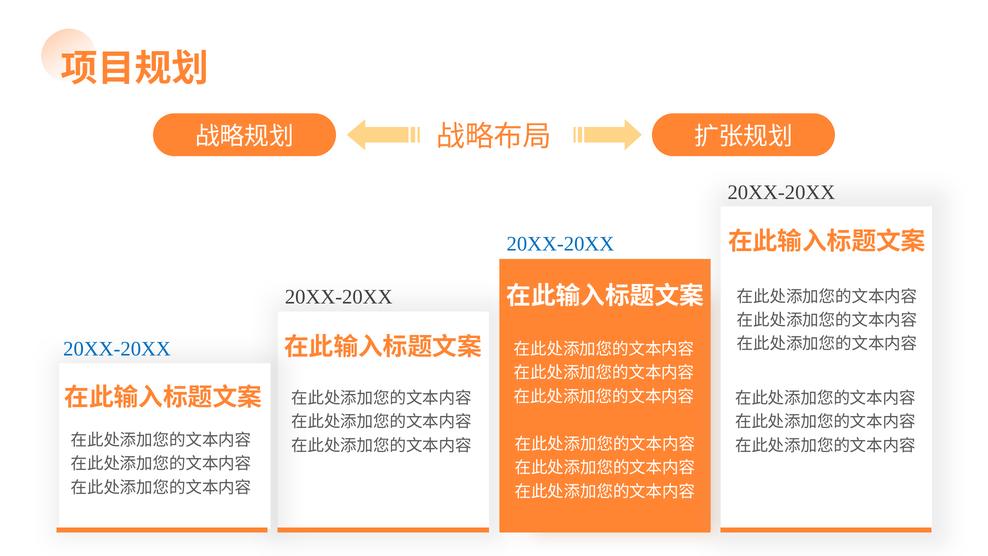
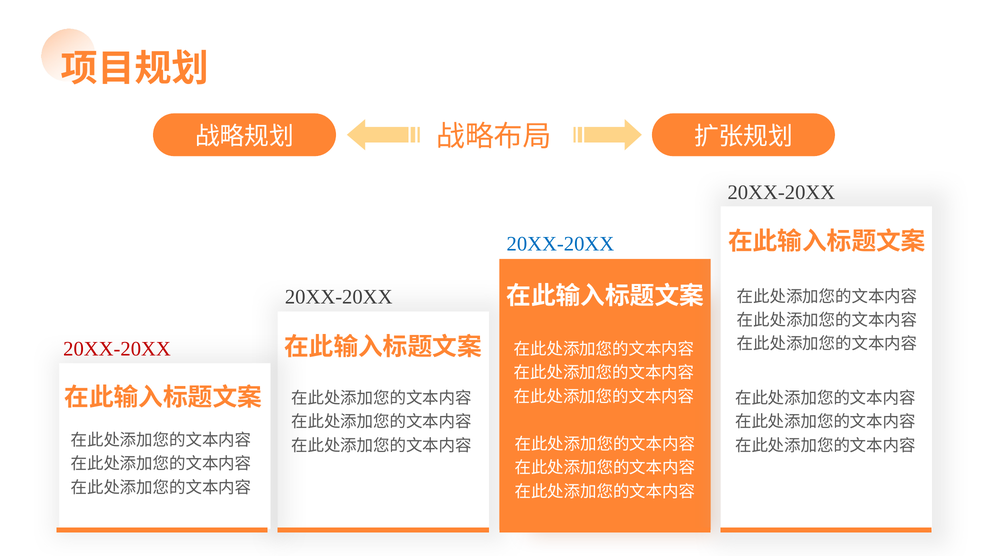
20XX-20XX at (117, 349) colour: blue -> red
